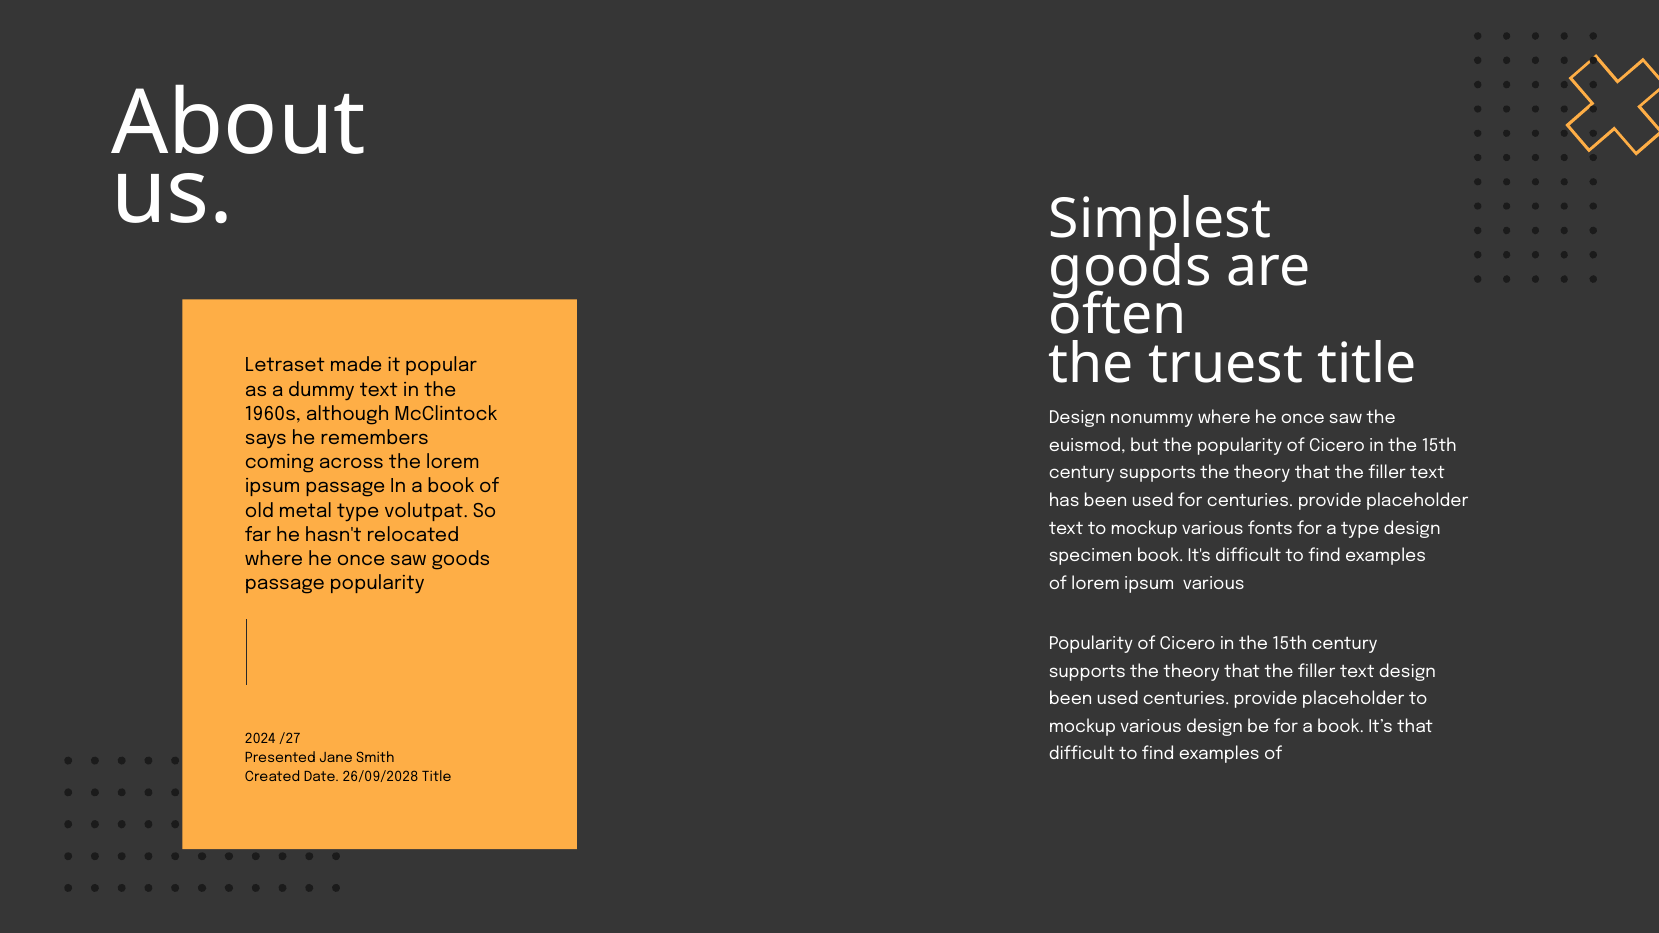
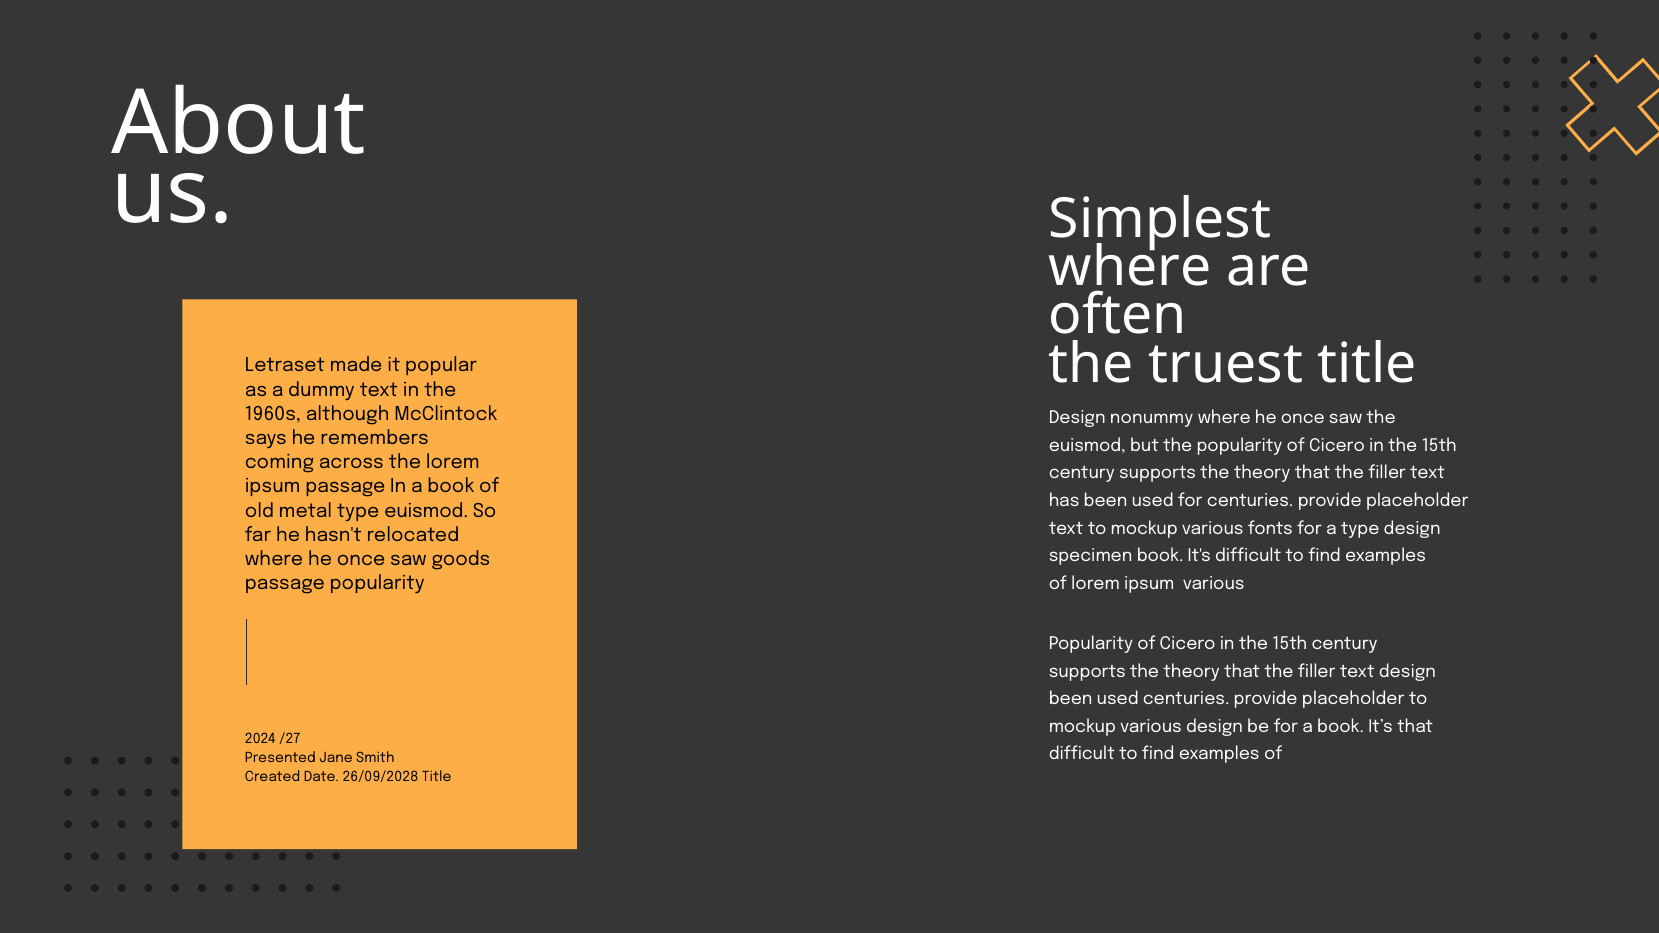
goods at (1130, 267): goods -> where
type volutpat: volutpat -> euismod
